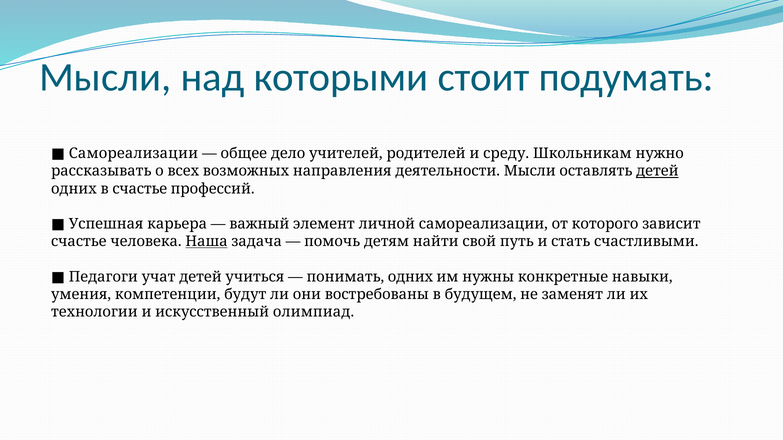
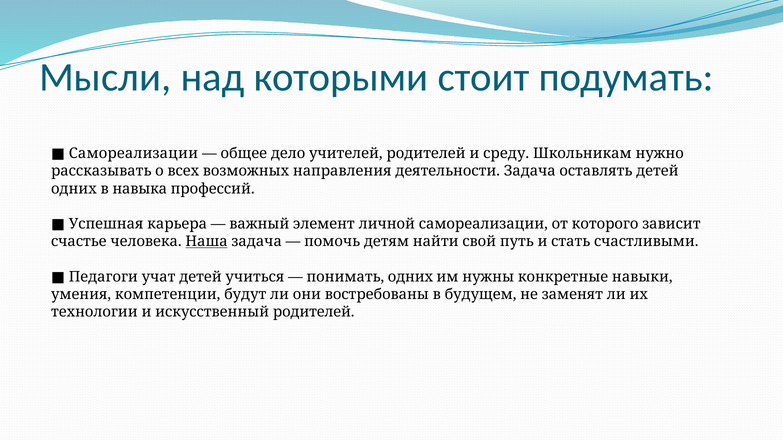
деятельности Мысли: Мысли -> Задача
детей at (657, 171) underline: present -> none
в счастье: счастье -> навыка
искусственный олимпиад: олимпиад -> родителей
